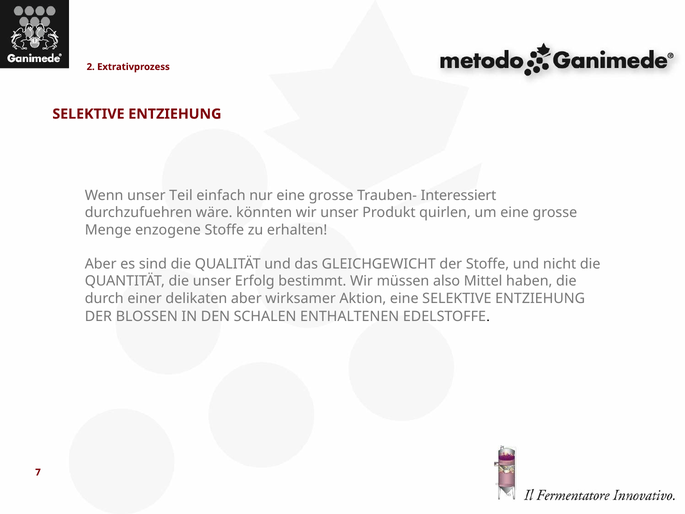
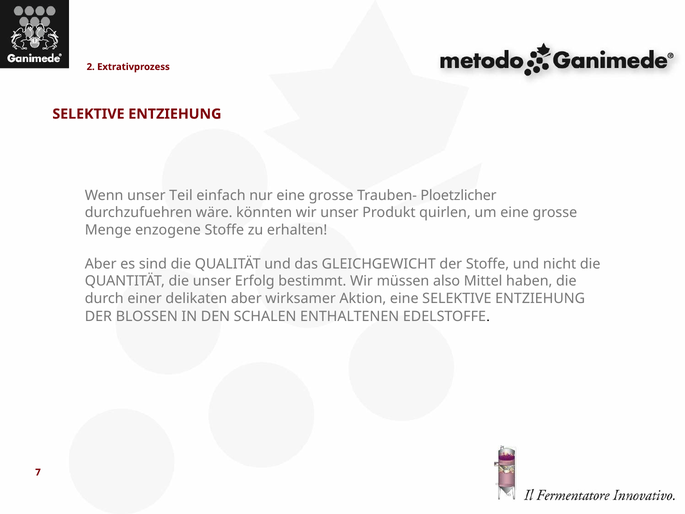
Interessiert: Interessiert -> Ploetzlicher
